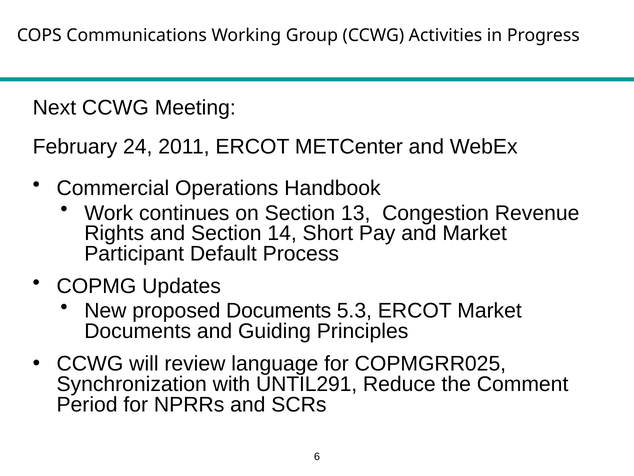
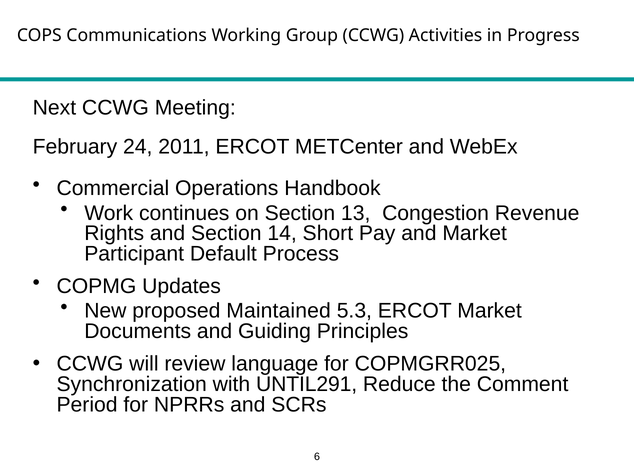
proposed Documents: Documents -> Maintained
